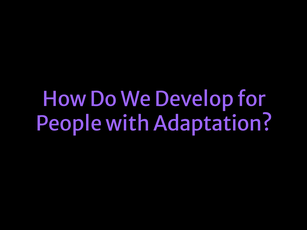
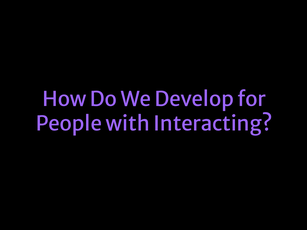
Adaptation: Adaptation -> Interacting
